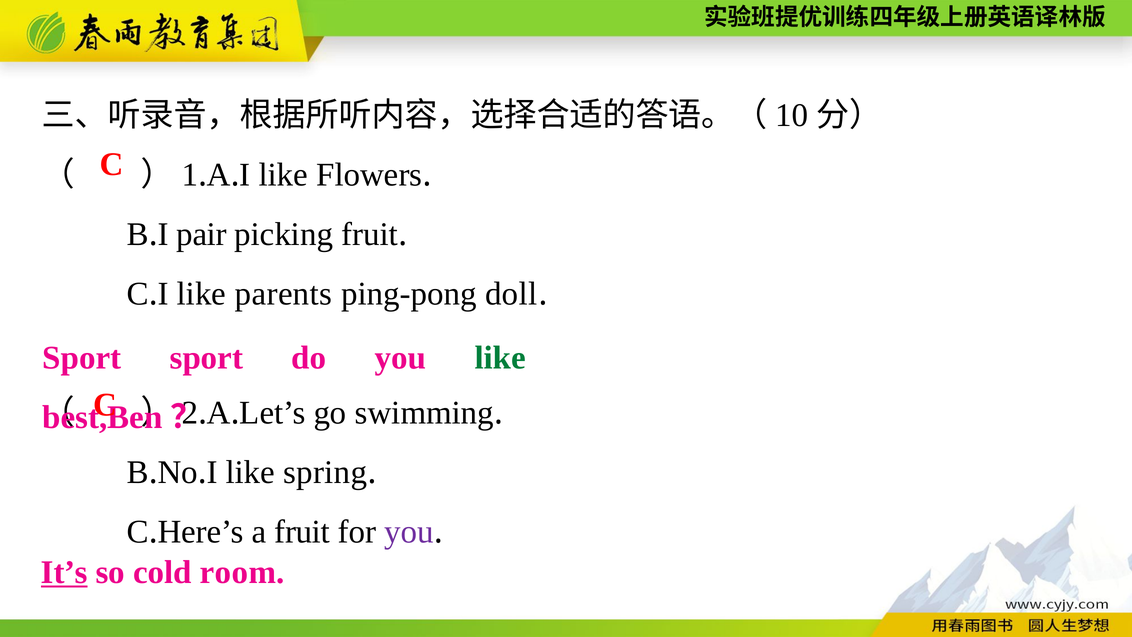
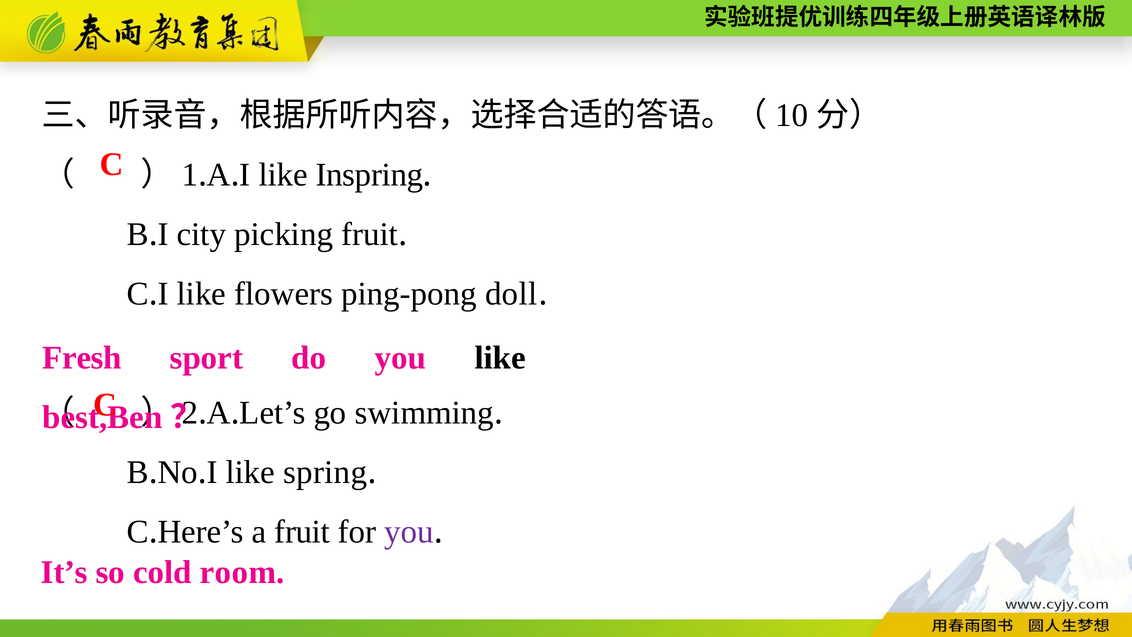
Flowers: Flowers -> Inspring
pair: pair -> city
parents: parents -> flowers
Sport at (82, 358): Sport -> Fresh
like at (500, 358) colour: green -> black
It’s underline: present -> none
